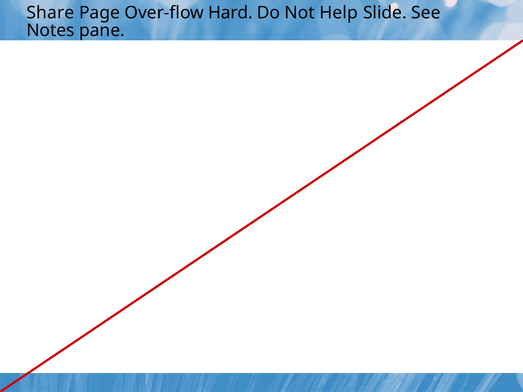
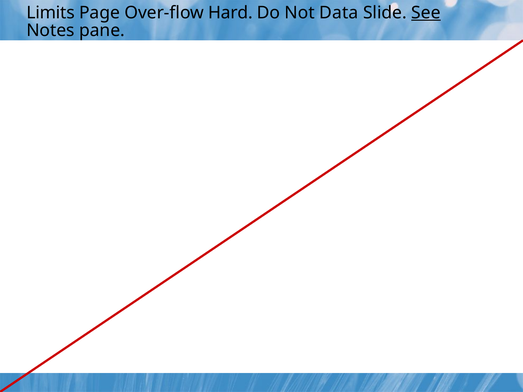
Share: Share -> Limits
Help: Help -> Data
See underline: none -> present
